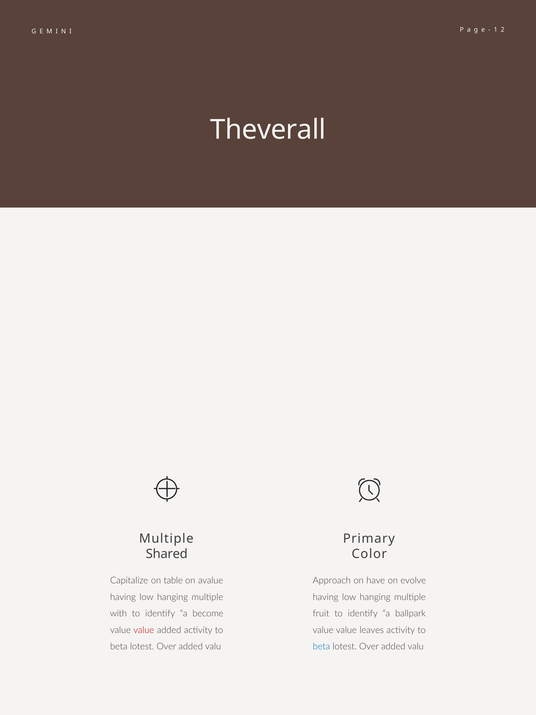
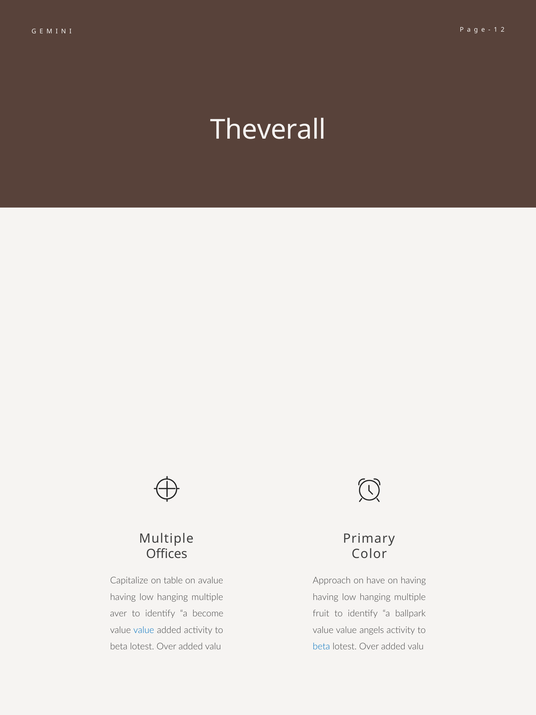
Shared: Shared -> Offices
on evolve: evolve -> having
with: with -> aver
value at (144, 630) colour: red -> blue
leaves: leaves -> angels
